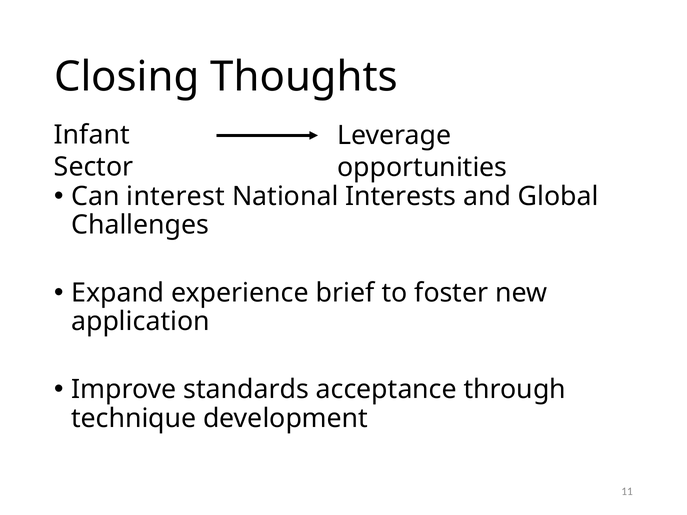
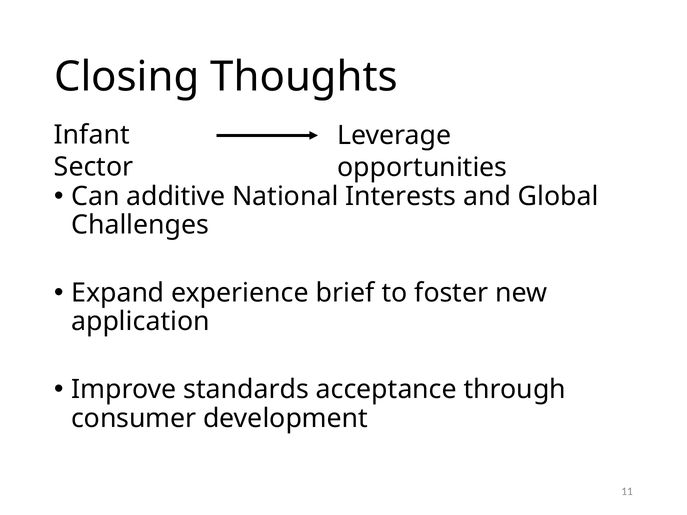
interest: interest -> additive
technique: technique -> consumer
